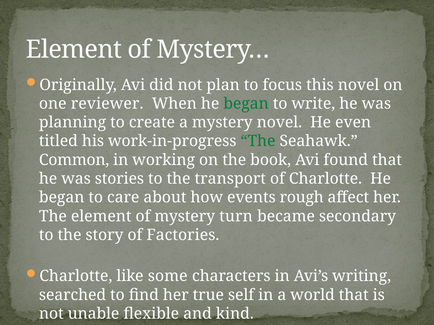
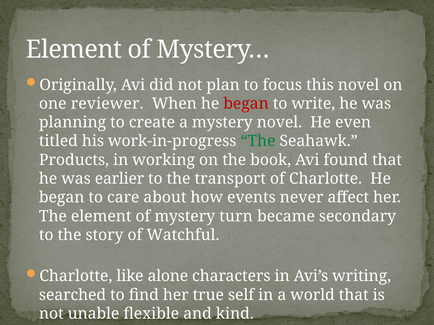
began at (246, 104) colour: green -> red
Common: Common -> Products
stories: stories -> earlier
rough: rough -> never
Factories: Factories -> Watchful
some: some -> alone
